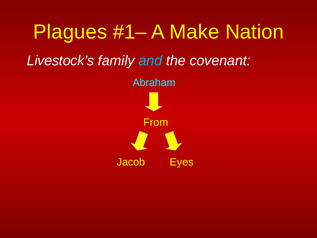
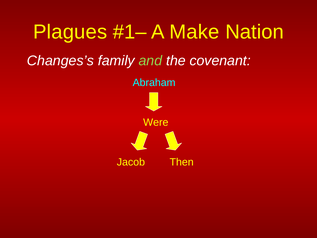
Livestock’s: Livestock’s -> Changes’s
and colour: light blue -> light green
From: From -> Were
Eyes: Eyes -> Then
